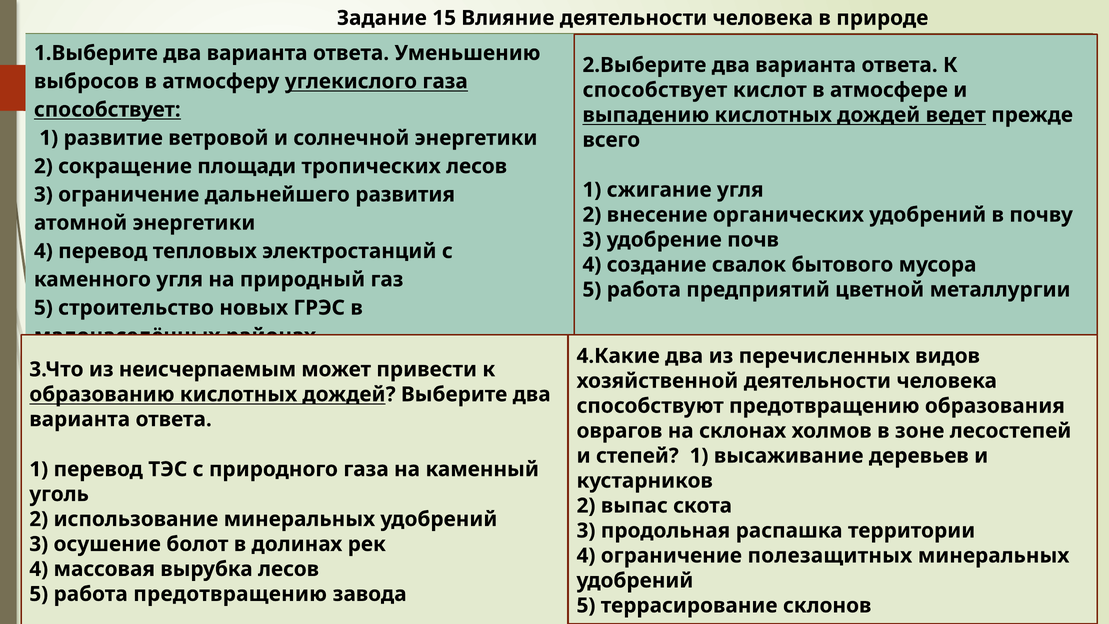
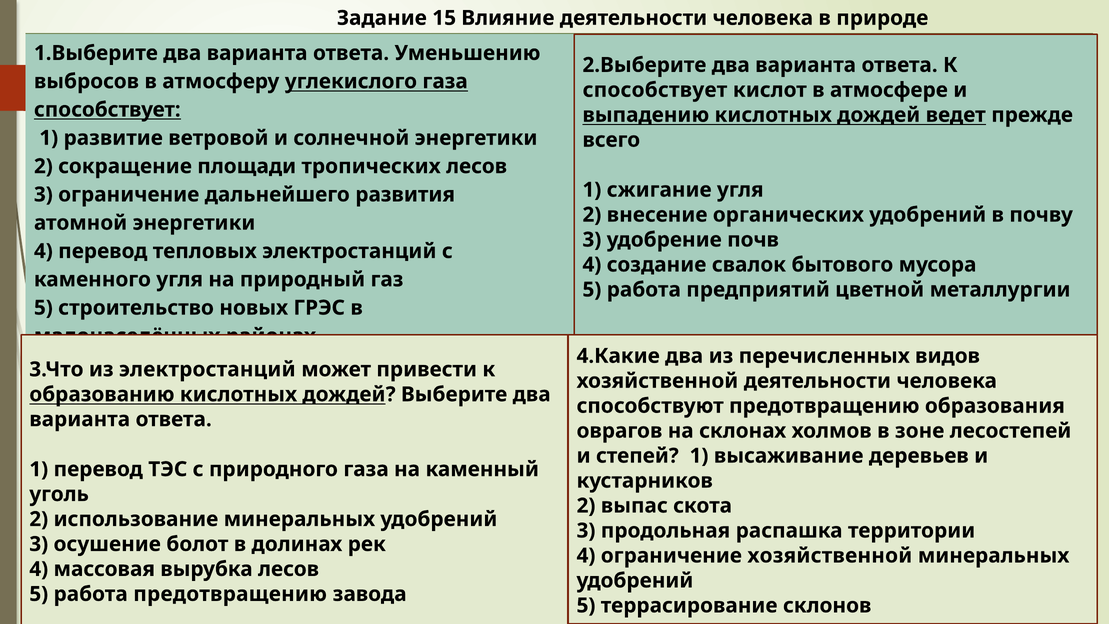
из неисчерпаемым: неисчерпаемым -> электростанций
ограничение полезащитных: полезащитных -> хозяйственной
